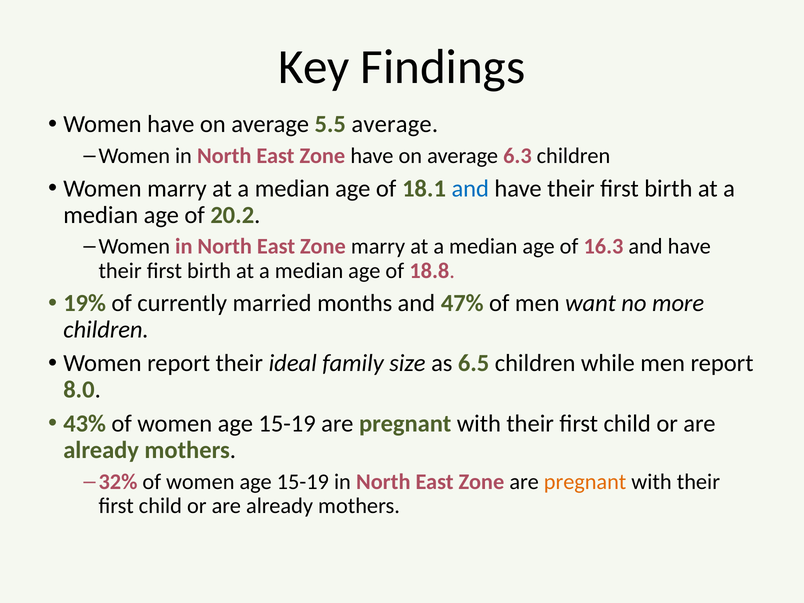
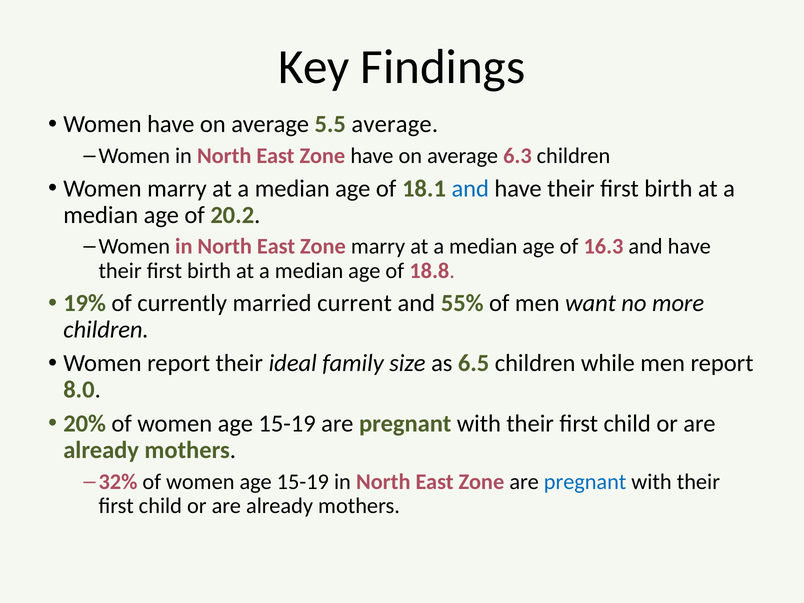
months: months -> current
47%: 47% -> 55%
43%: 43% -> 20%
pregnant at (585, 482) colour: orange -> blue
